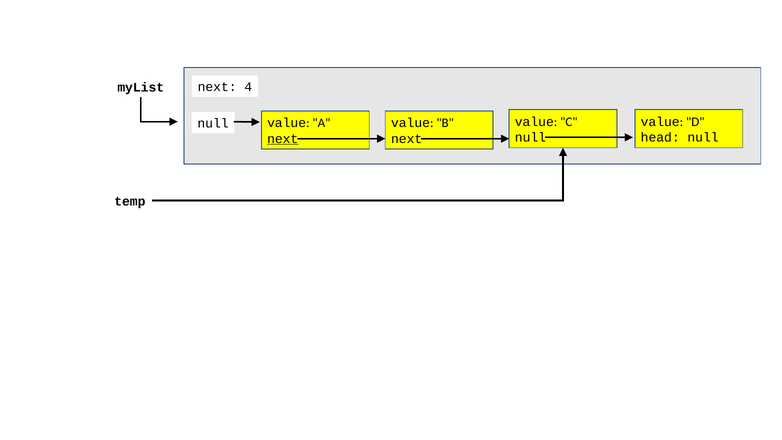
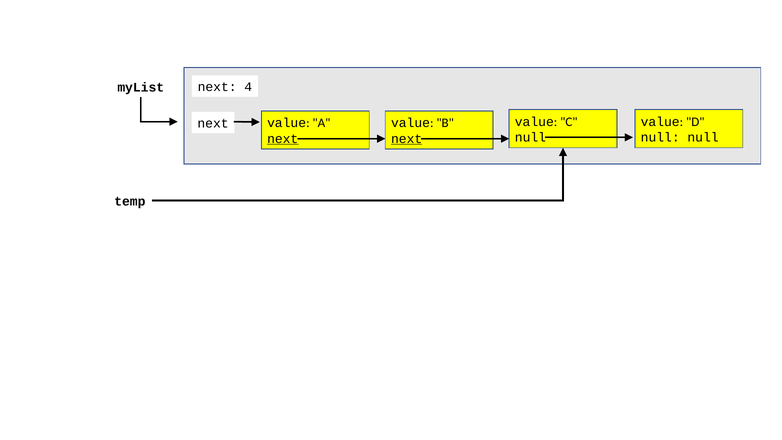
null at (213, 123): null -> next
head at (660, 137): head -> null
next at (407, 139) underline: none -> present
